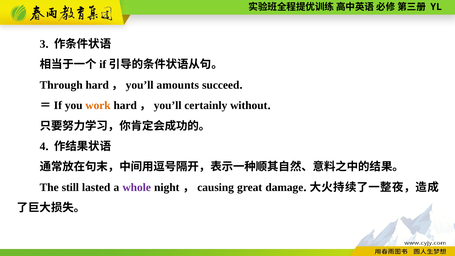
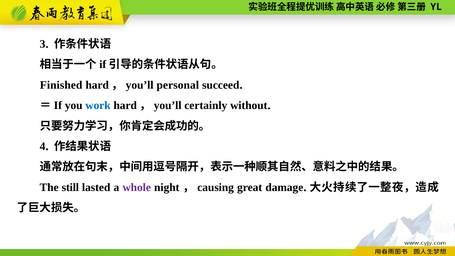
Through: Through -> Finished
amounts: amounts -> personal
work colour: orange -> blue
